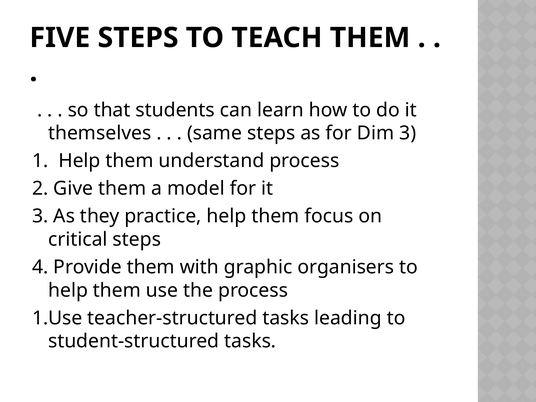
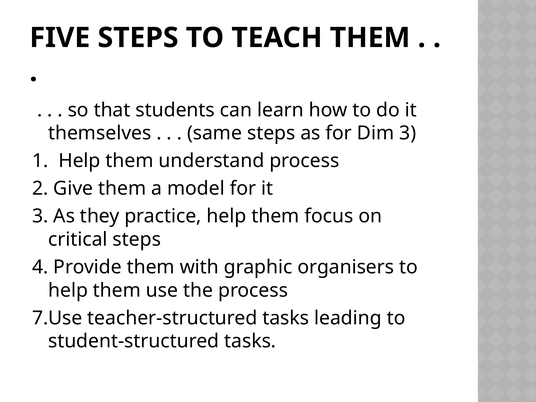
1.Use: 1.Use -> 7.Use
